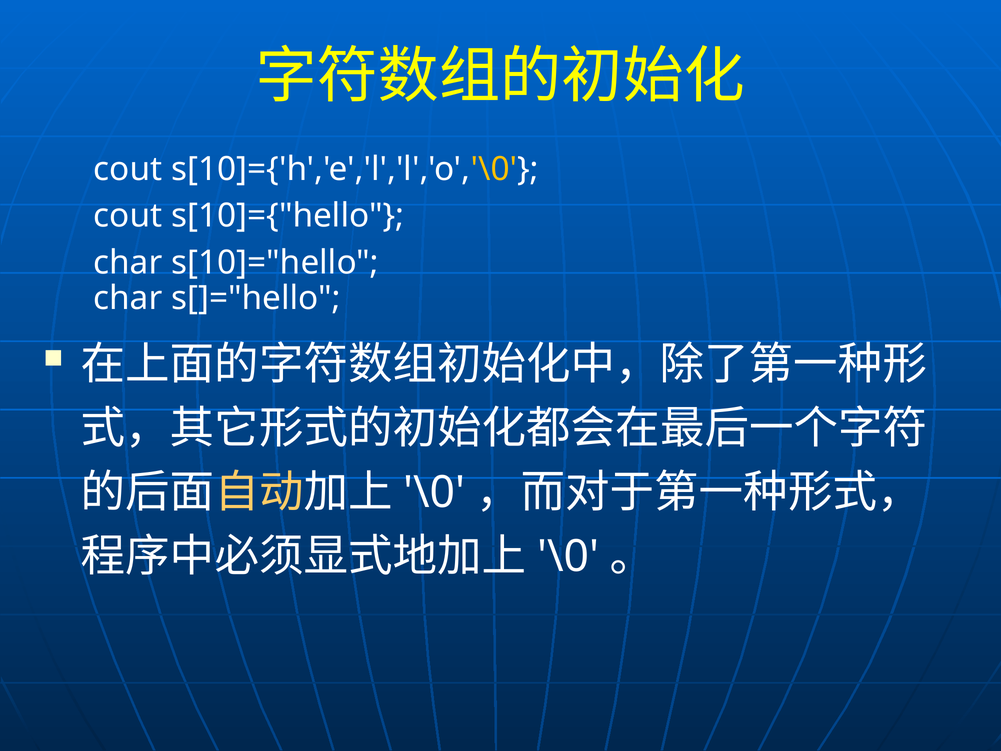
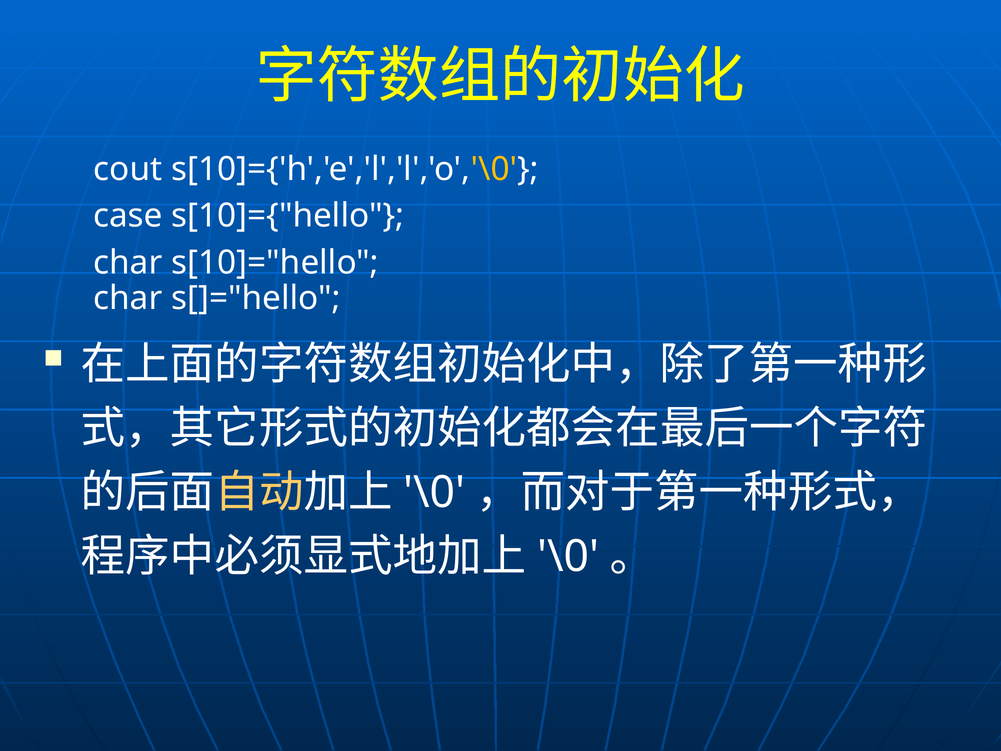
cout at (128, 216): cout -> case
